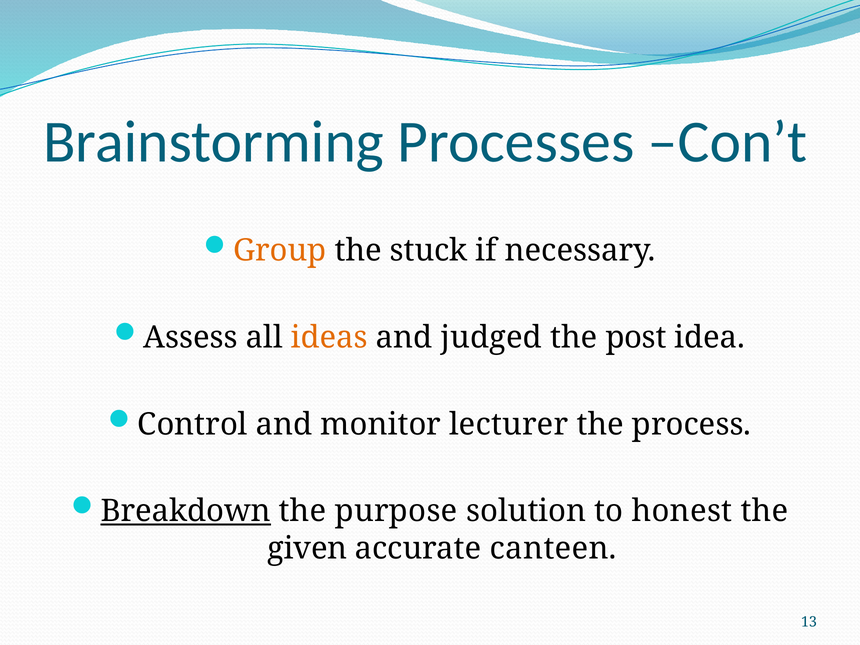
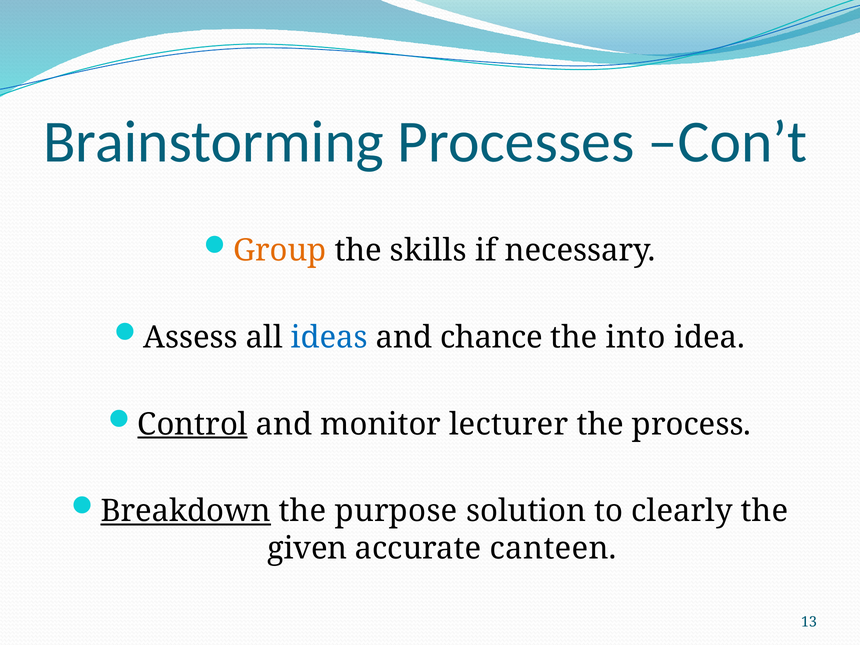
stuck: stuck -> skills
ideas colour: orange -> blue
judged: judged -> chance
post: post -> into
Control underline: none -> present
honest: honest -> clearly
